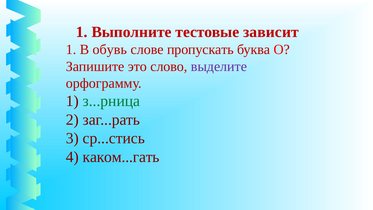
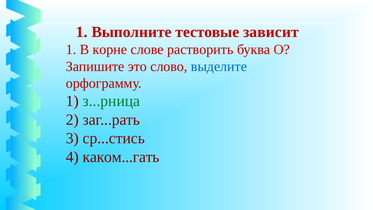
обувь: обувь -> корне
пропускать: пропускать -> растворить
выделите colour: purple -> blue
